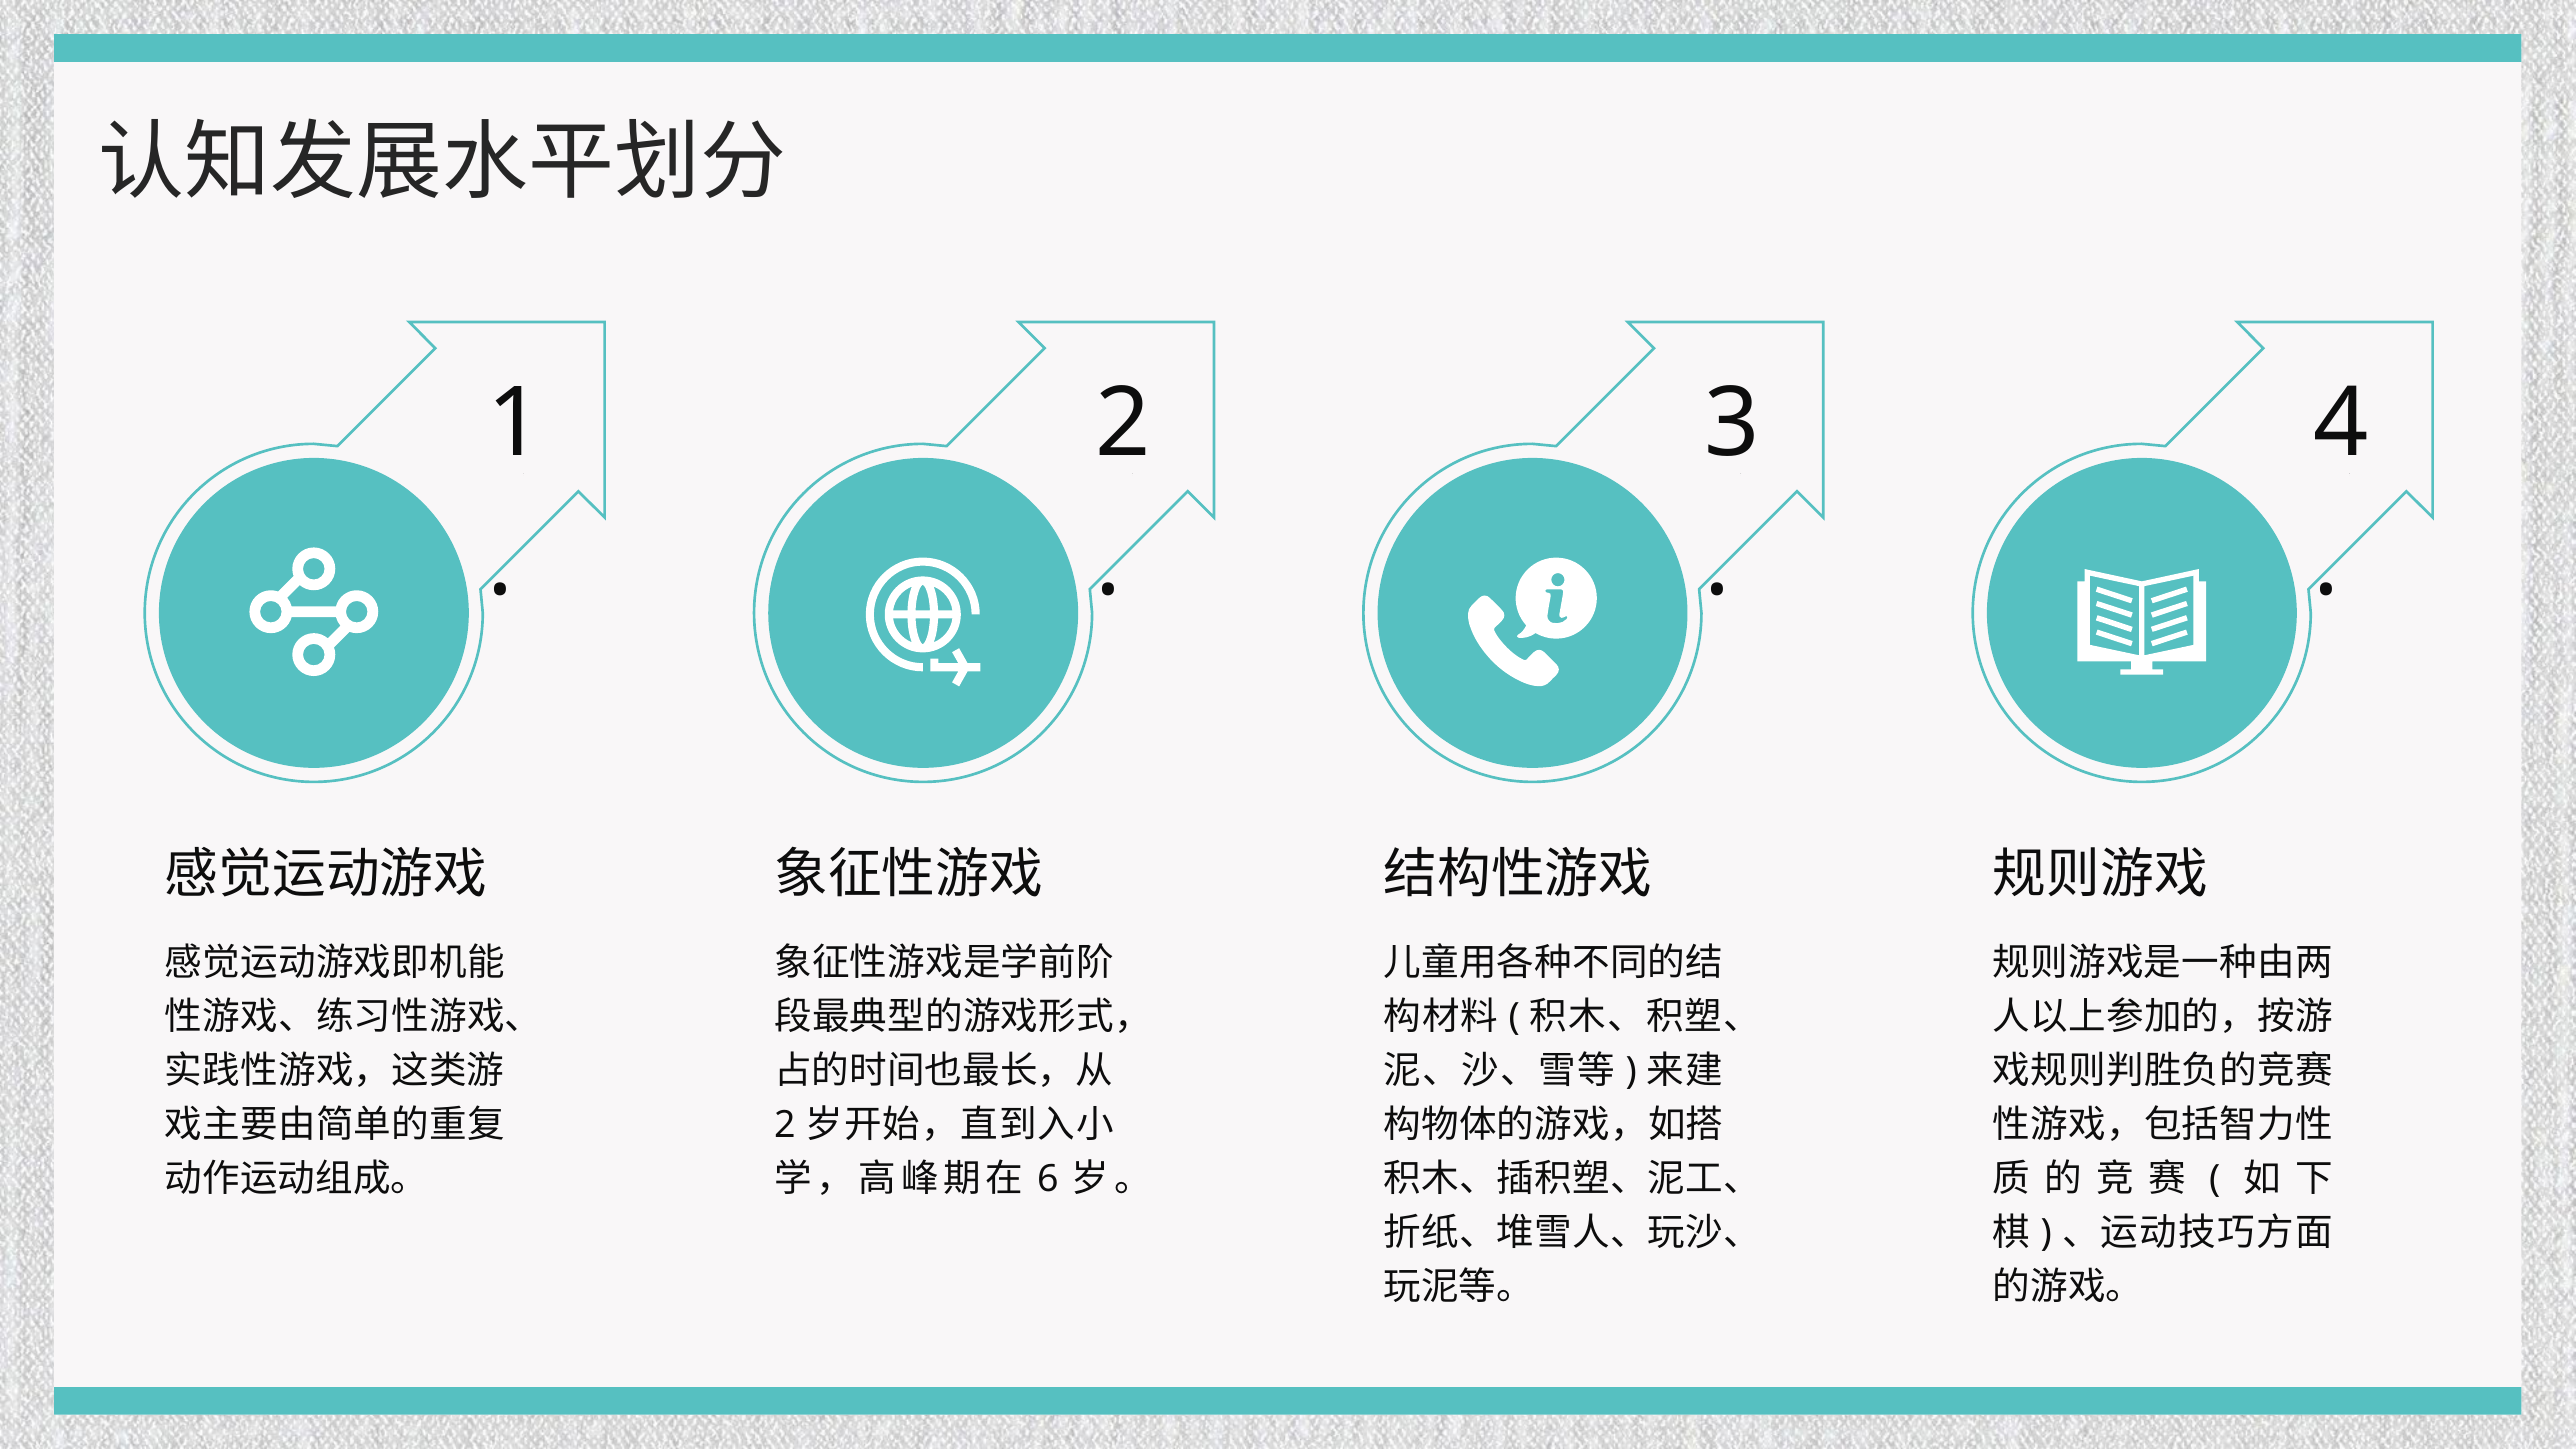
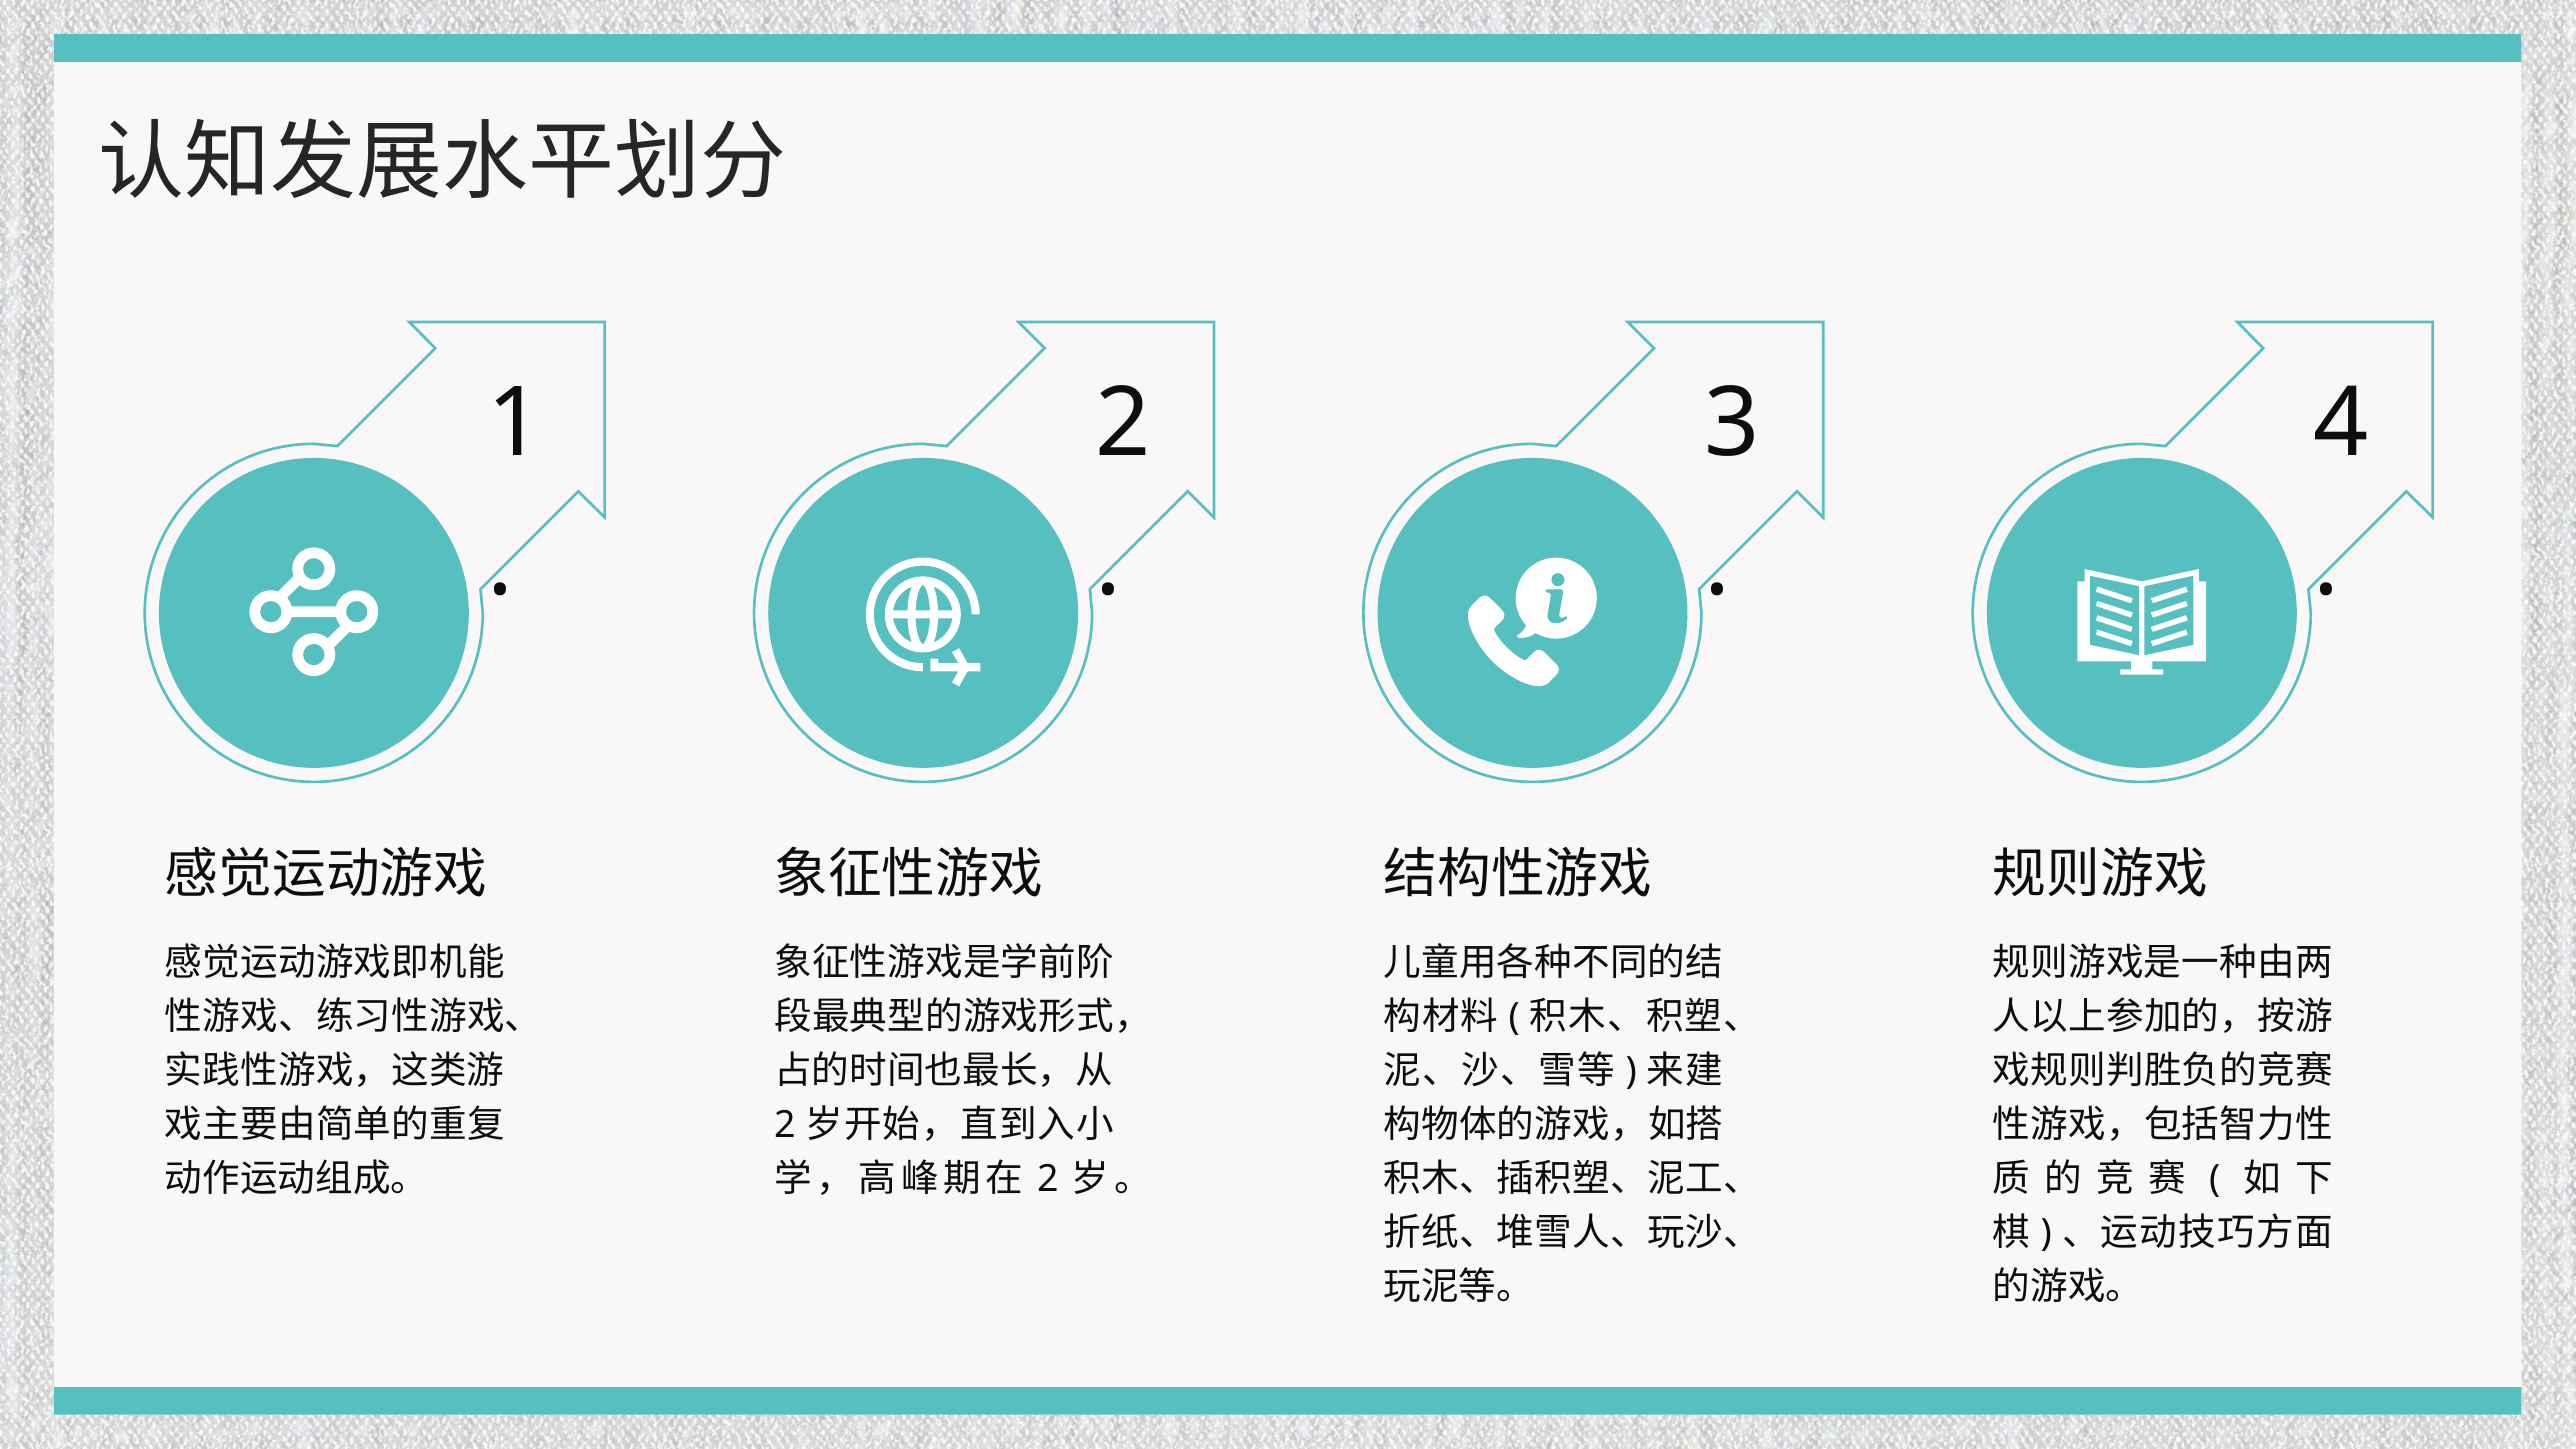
6 at (1048, 1179): 6 -> 2
